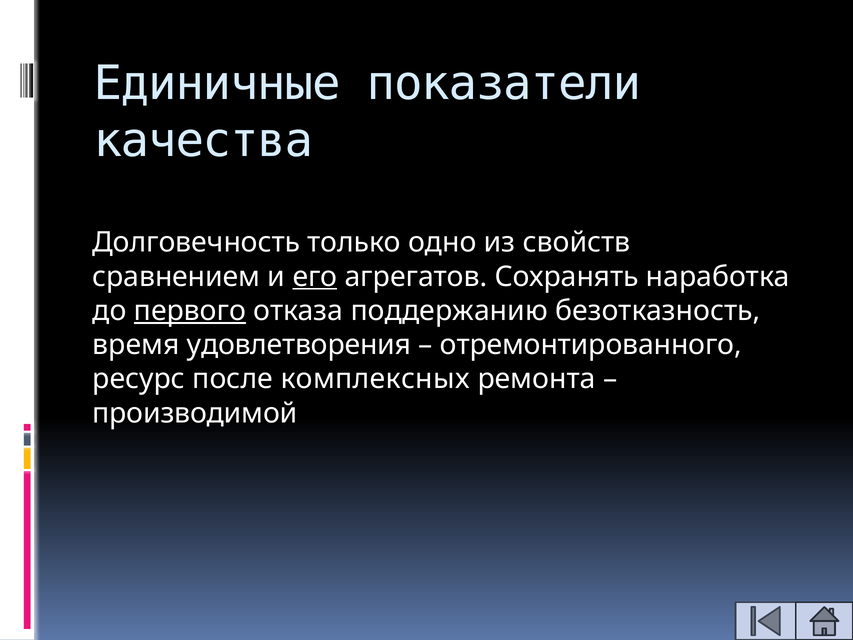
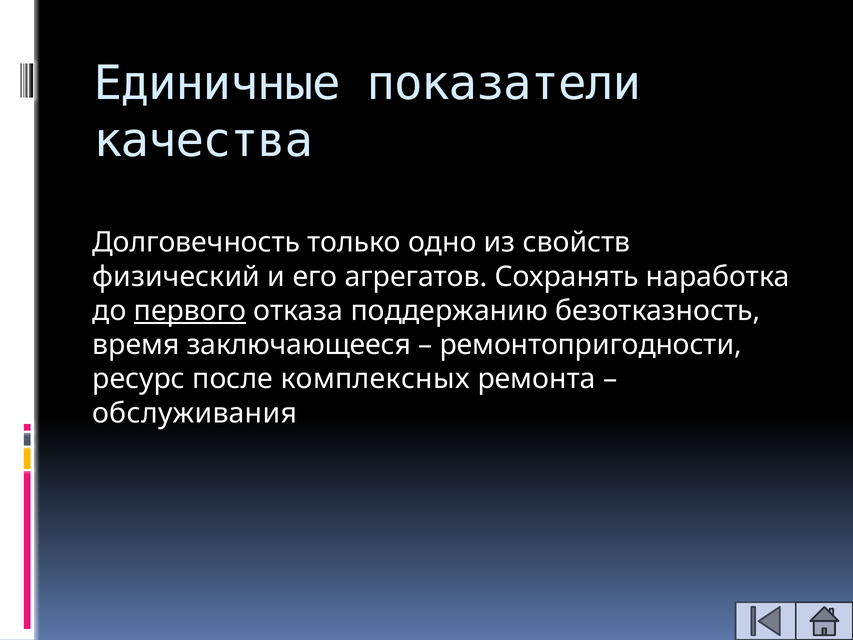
сравнением: сравнением -> физический
его underline: present -> none
удовлетворения: удовлетворения -> заключающееся
отремонтированного: отремонтированного -> ремонтопригодности
производимой: производимой -> обслуживания
